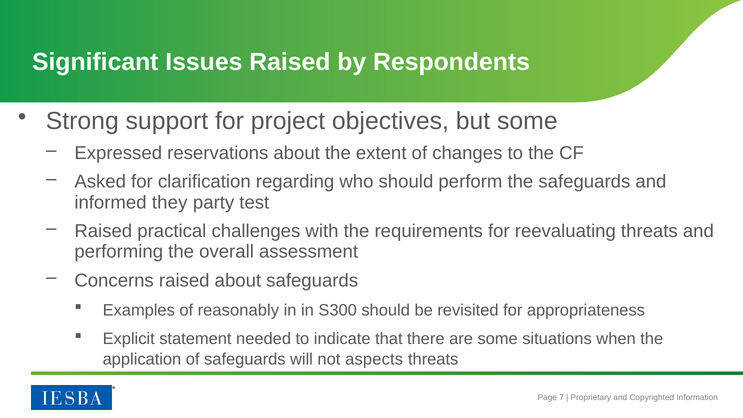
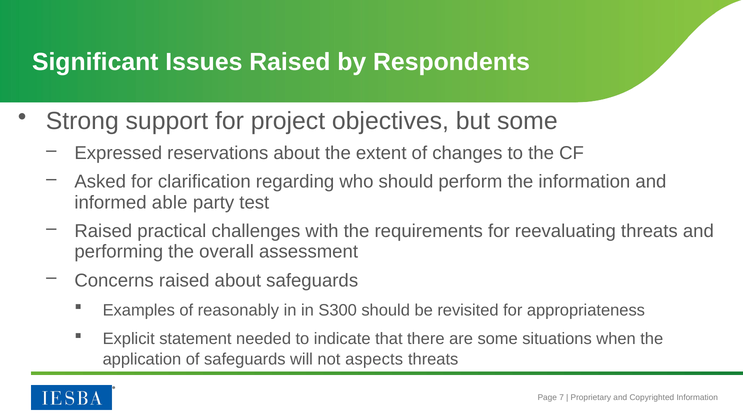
the safeguards: safeguards -> information
they: they -> able
